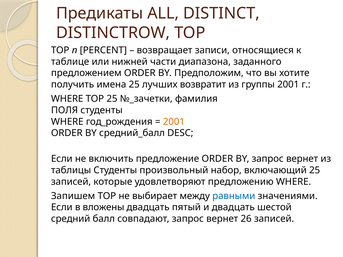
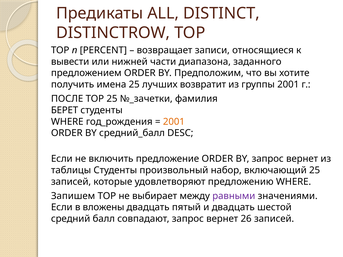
таблице: таблице -> вывести
WHERE at (67, 99): WHERE -> ПОСЛЕ
ПОЛЯ: ПОЛЯ -> БЕРЕТ
равными colour: blue -> purple
